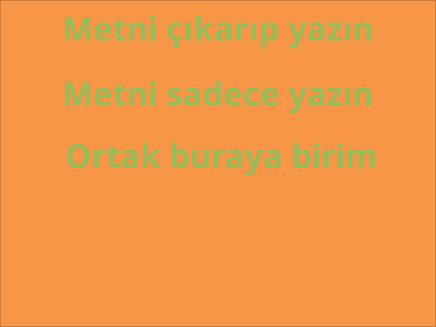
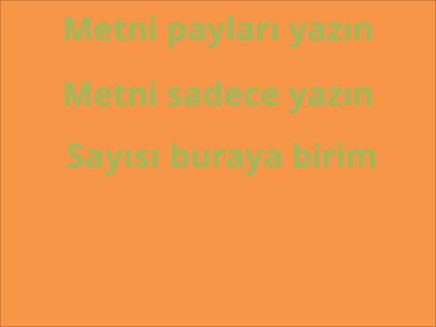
çıkarıp: çıkarıp -> payları
Ortak: Ortak -> Sayısı
